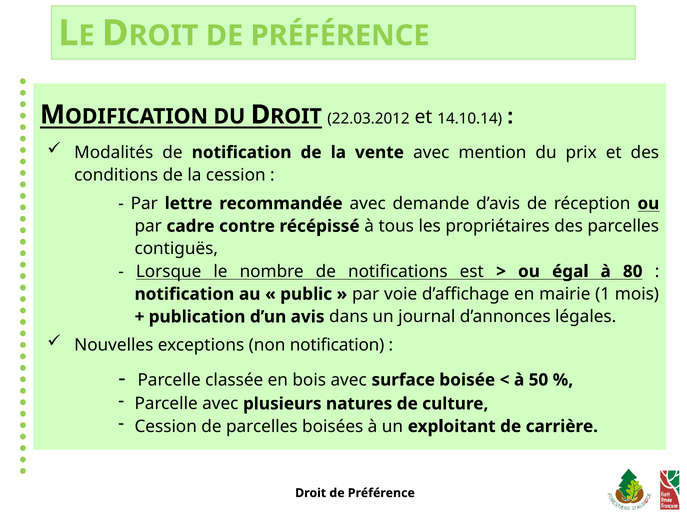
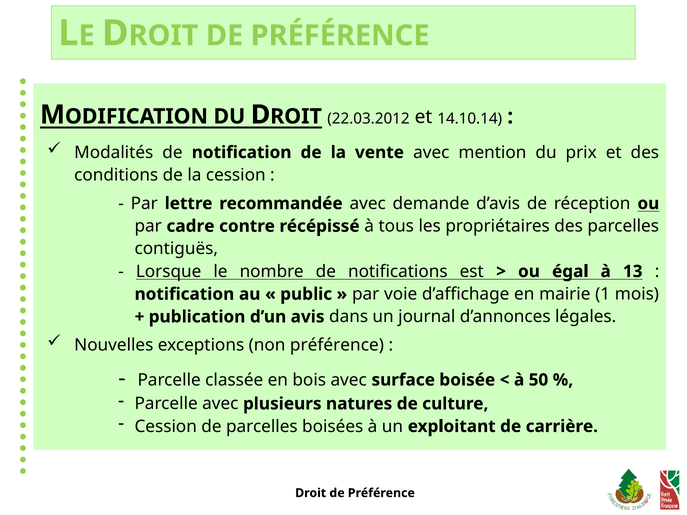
80: 80 -> 13
non notification: notification -> préférence
